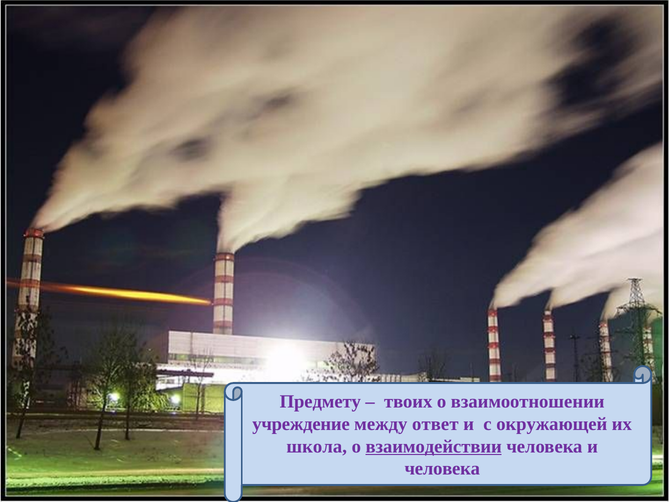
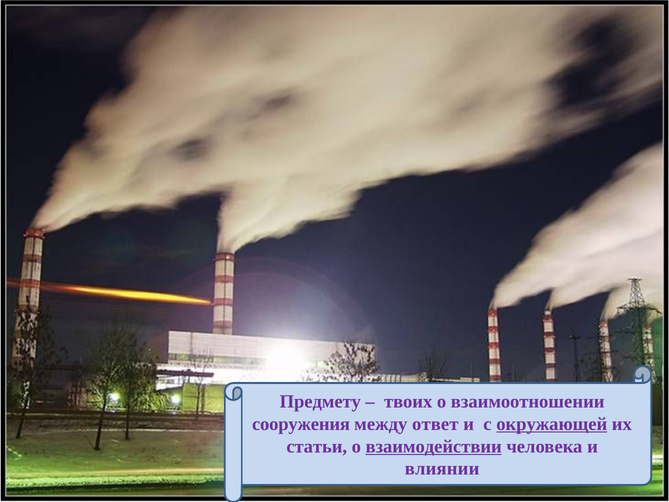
учреждение: учреждение -> сооружения
окружающей underline: none -> present
школа: школа -> статьи
человека at (442, 469): человека -> влиянии
